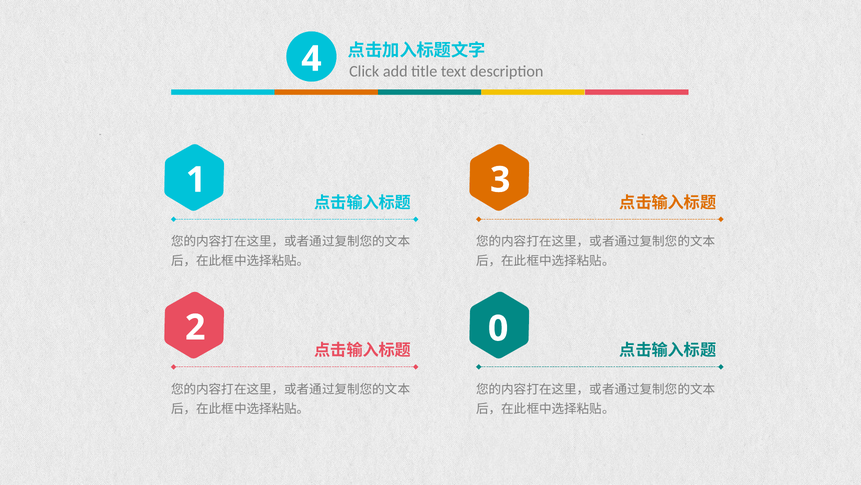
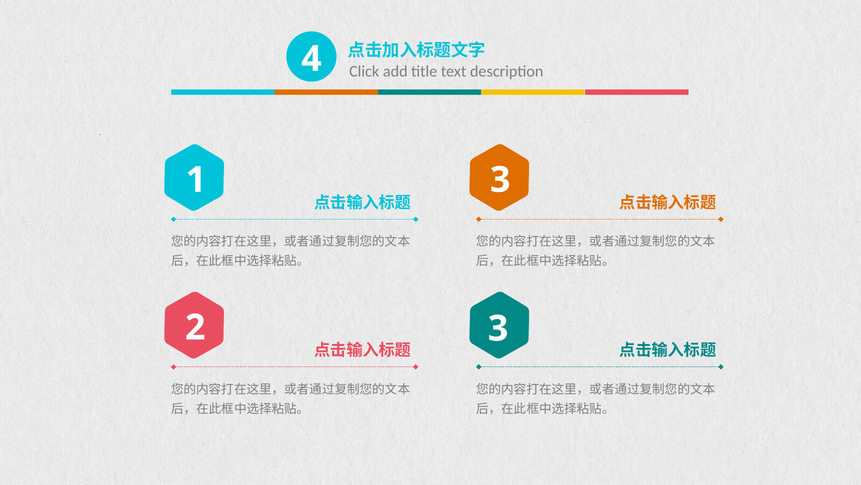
2 0: 0 -> 3
